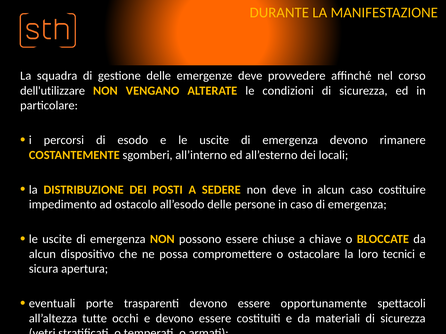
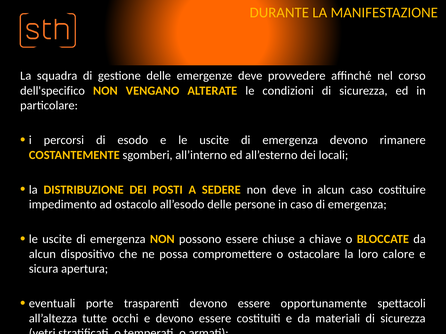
dell'utilizzare: dell'utilizzare -> dell'specifico
tecnici: tecnici -> calore
